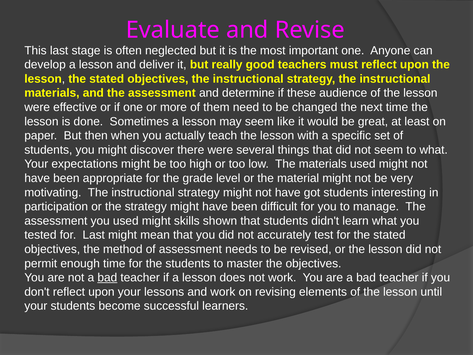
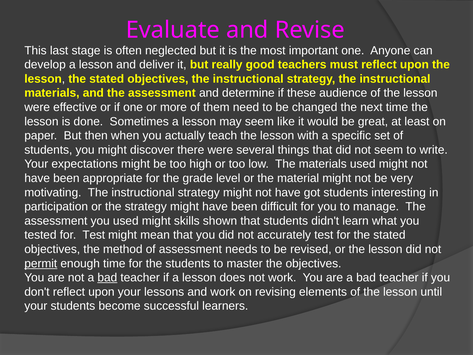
to what: what -> write
for Last: Last -> Test
permit underline: none -> present
